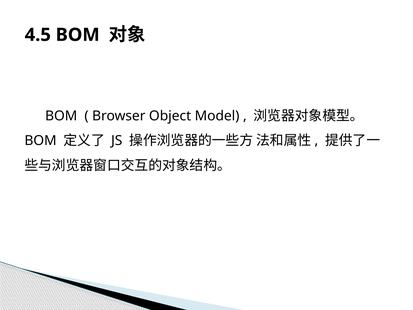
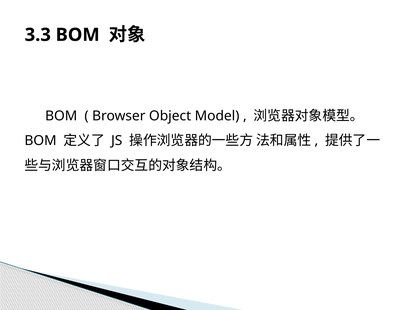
4.5: 4.5 -> 3.3
